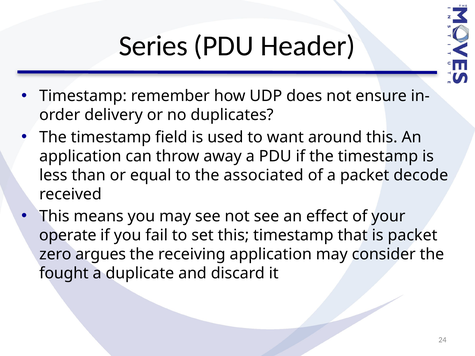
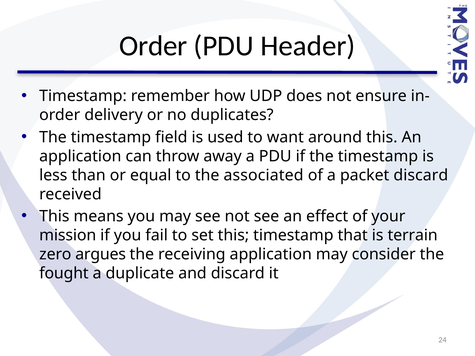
Series at (153, 46): Series -> Order
packet decode: decode -> discard
operate: operate -> mission
is packet: packet -> terrain
